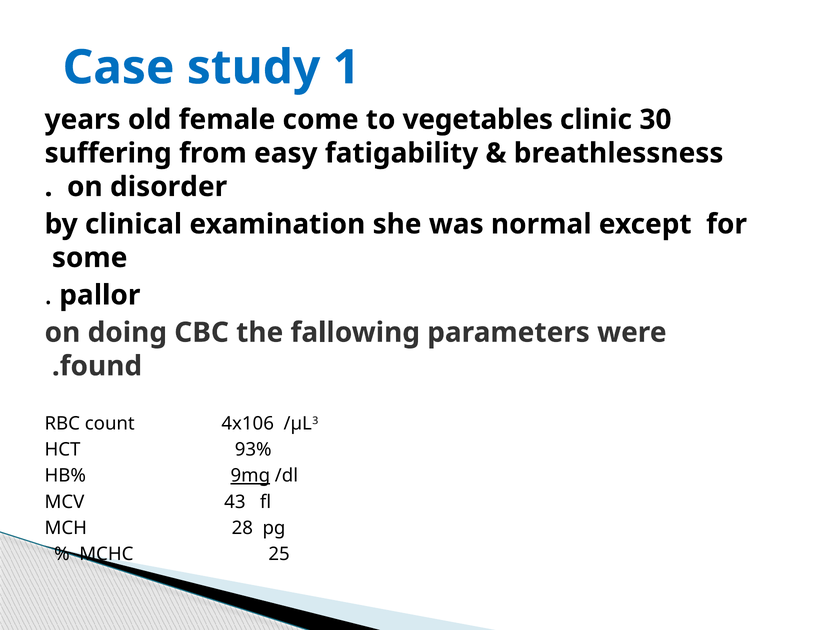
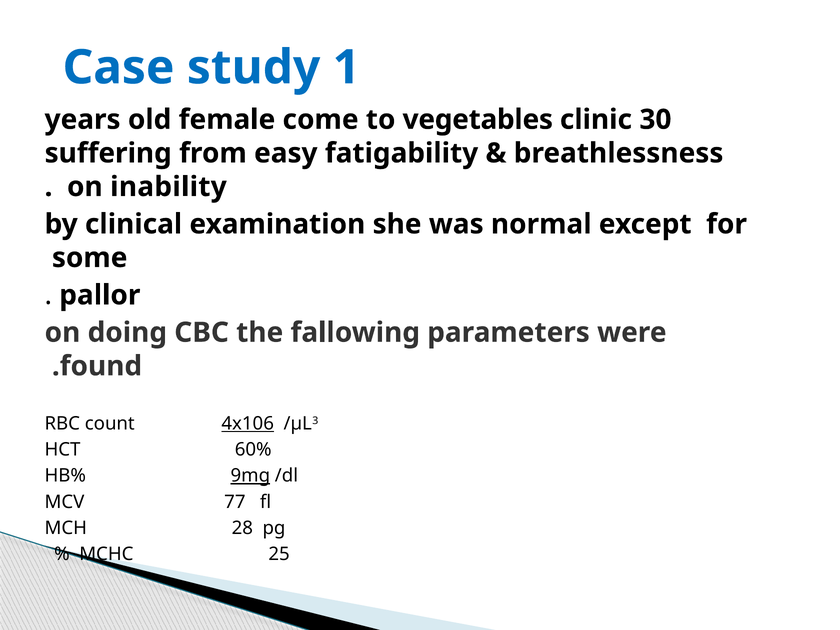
disorder: disorder -> inability
4x106 underline: none -> present
93%: 93% -> 60%
43: 43 -> 77
